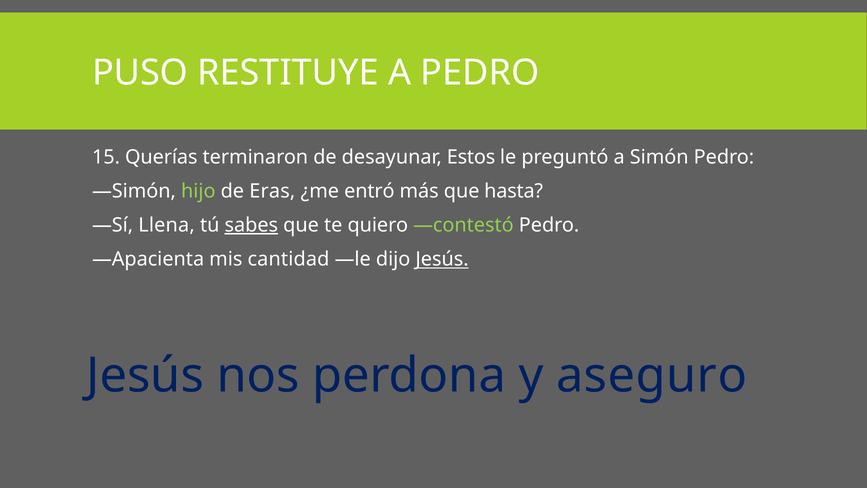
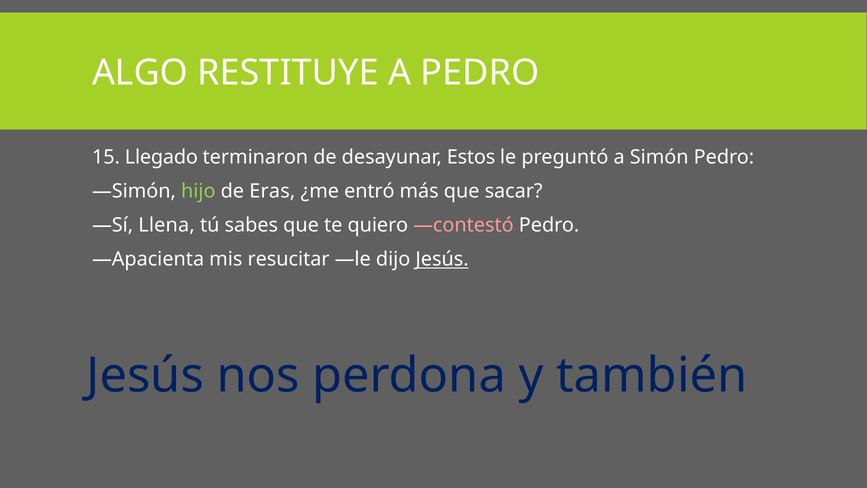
PUSO: PUSO -> ALGO
Querías: Querías -> Llegado
hasta: hasta -> sacar
sabes underline: present -> none
—contestó colour: light green -> pink
cantidad: cantidad -> resucitar
aseguro: aseguro -> también
